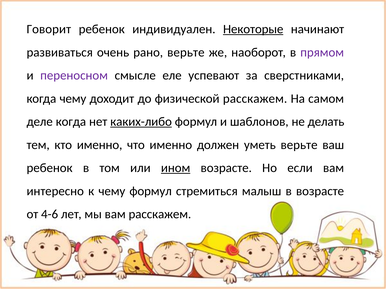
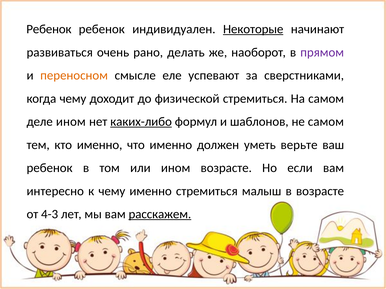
Говорит at (49, 29): Говорит -> Ребенок
рано верьте: верьте -> делать
переносном colour: purple -> orange
физической расскажем: расскажем -> стремиться
деле когда: когда -> ином
не делать: делать -> самом
ином at (176, 168) underline: present -> none
чему формул: формул -> именно
4-6: 4-6 -> 4-3
расскажем at (160, 215) underline: none -> present
